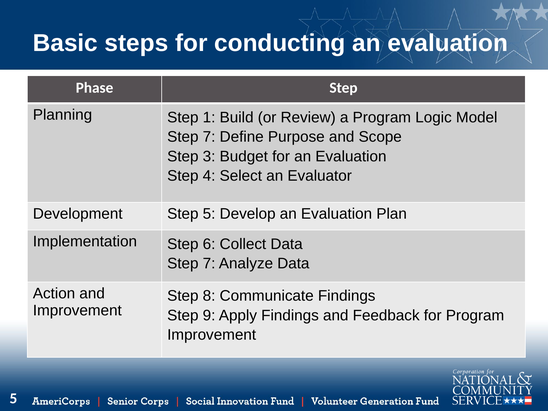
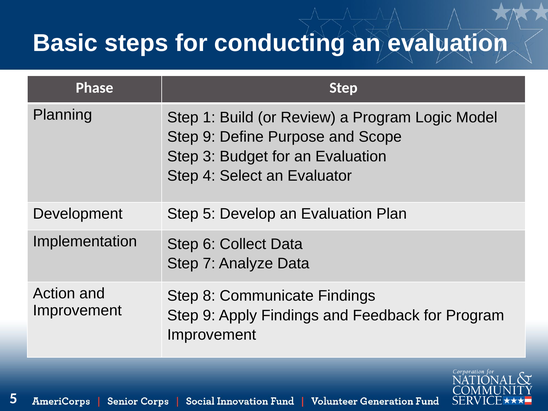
7 at (209, 137): 7 -> 9
